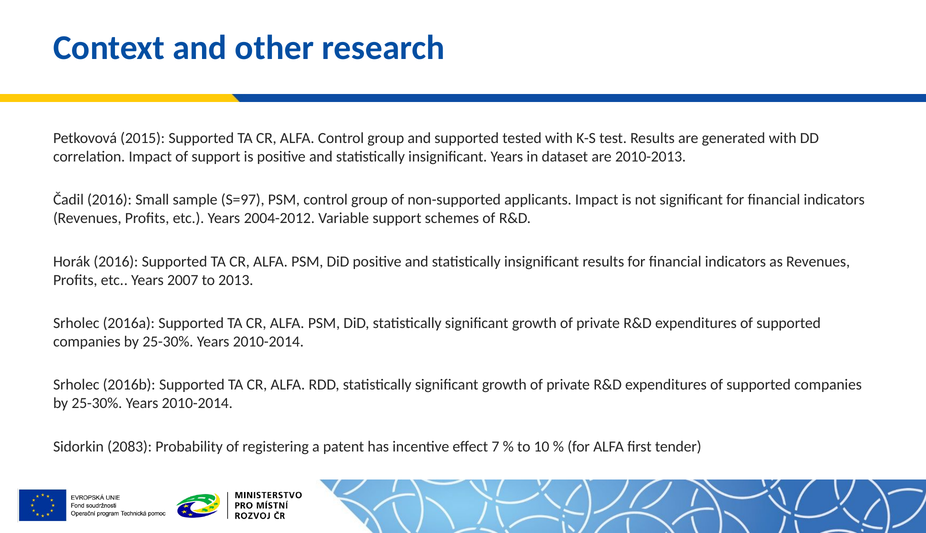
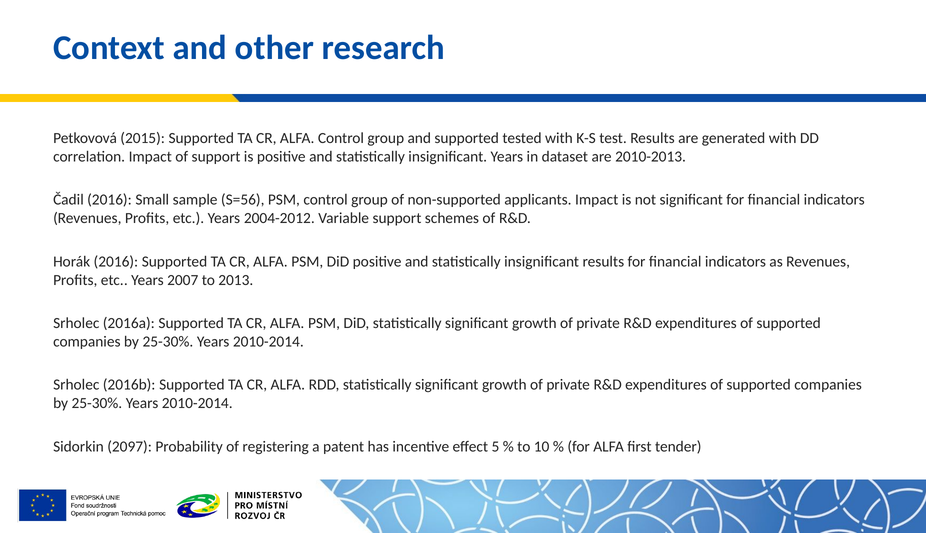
S=97: S=97 -> S=56
2083: 2083 -> 2097
7: 7 -> 5
